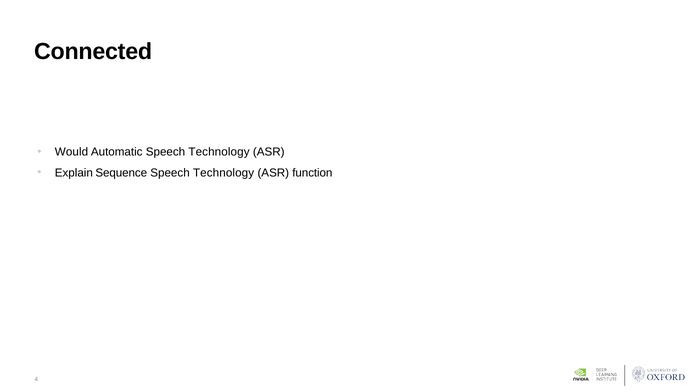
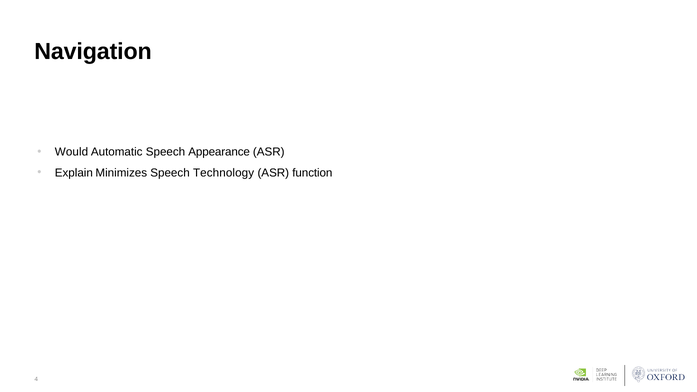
Connected: Connected -> Navigation
Automatic Speech Technology: Technology -> Appearance
Sequence: Sequence -> Minimizes
